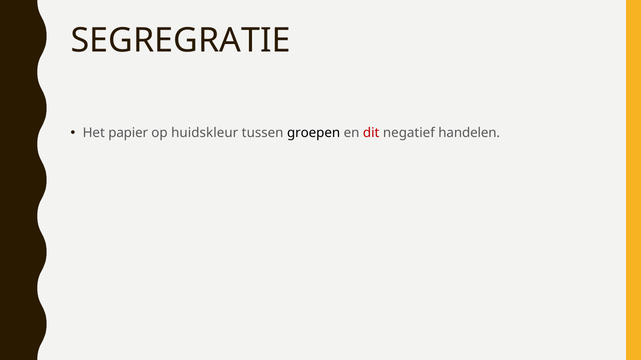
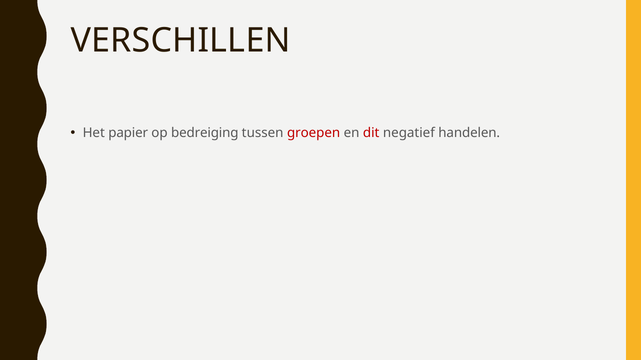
SEGREGRATIE: SEGREGRATIE -> VERSCHILLEN
huidskleur: huidskleur -> bedreiging
groepen colour: black -> red
